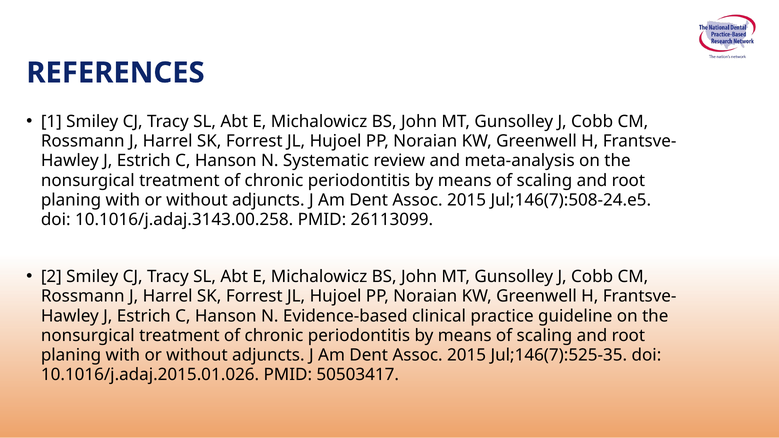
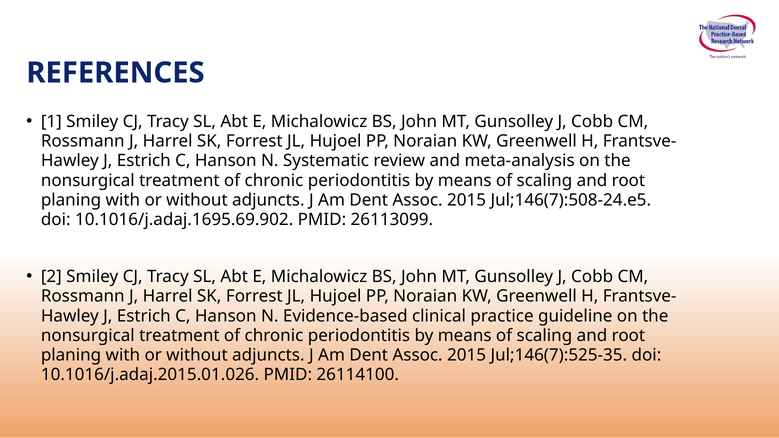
10.1016/j.adaj.3143.00.258: 10.1016/j.adaj.3143.00.258 -> 10.1016/j.adaj.1695.69.902
50503417: 50503417 -> 26114100
